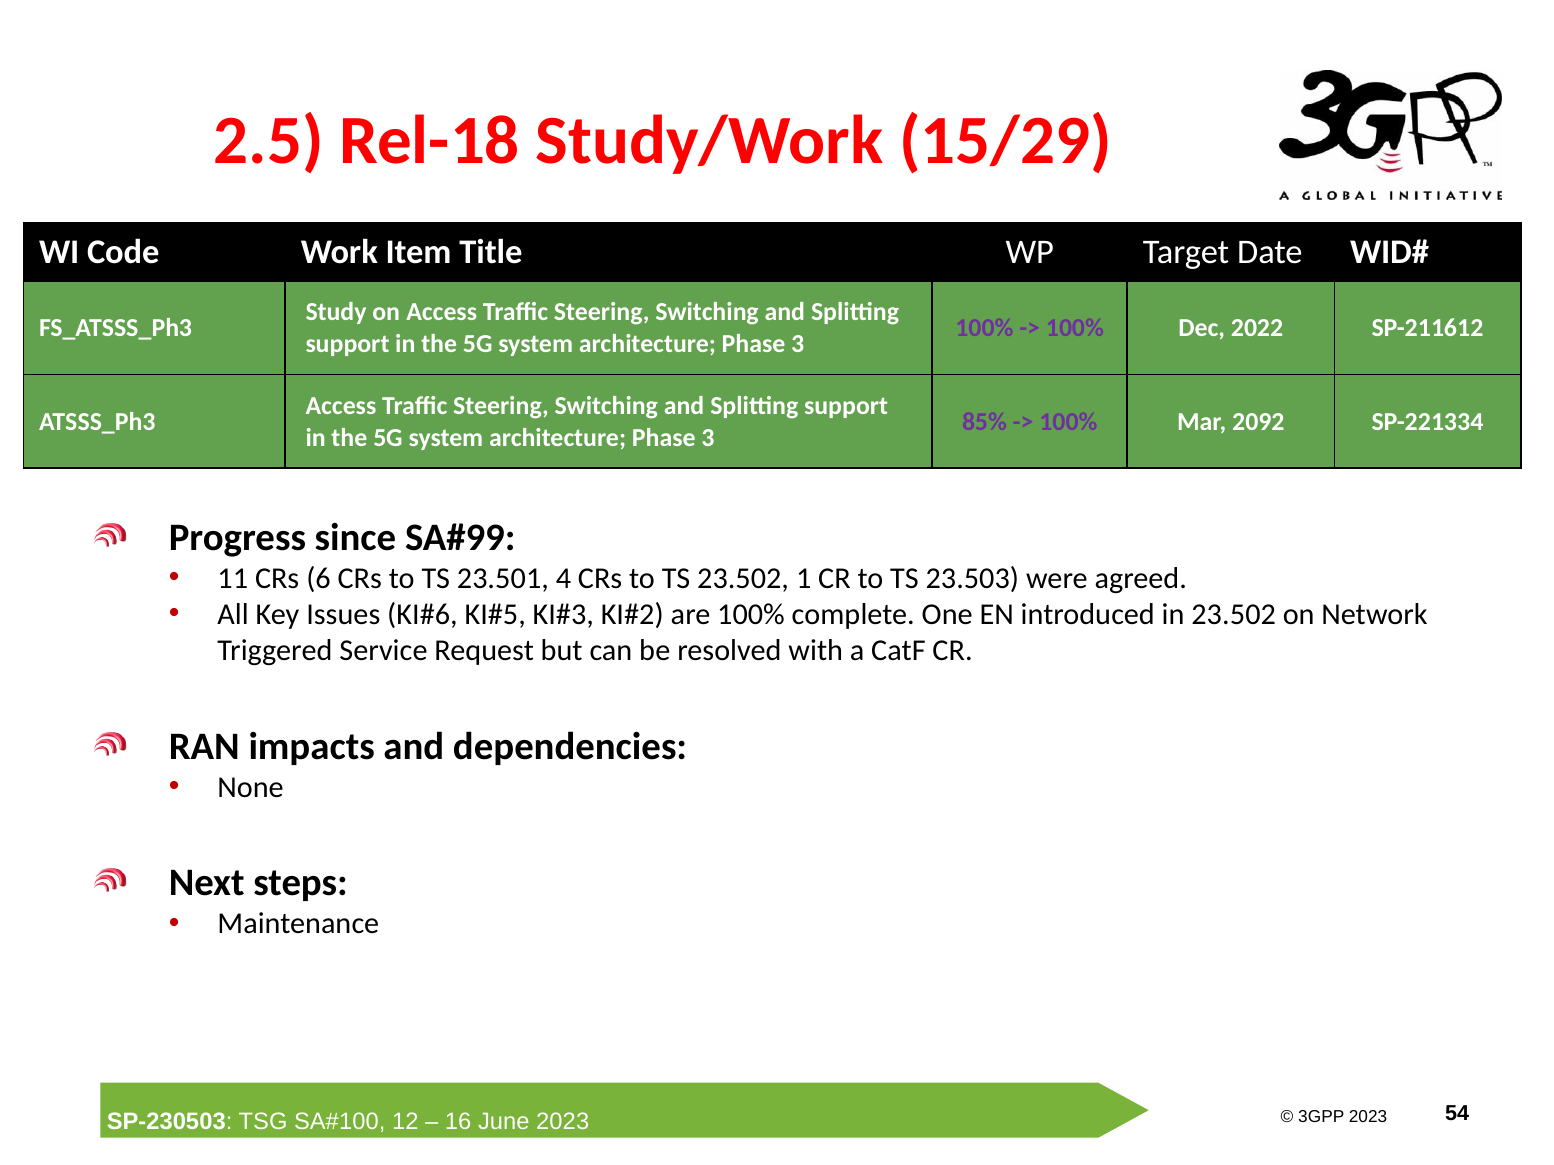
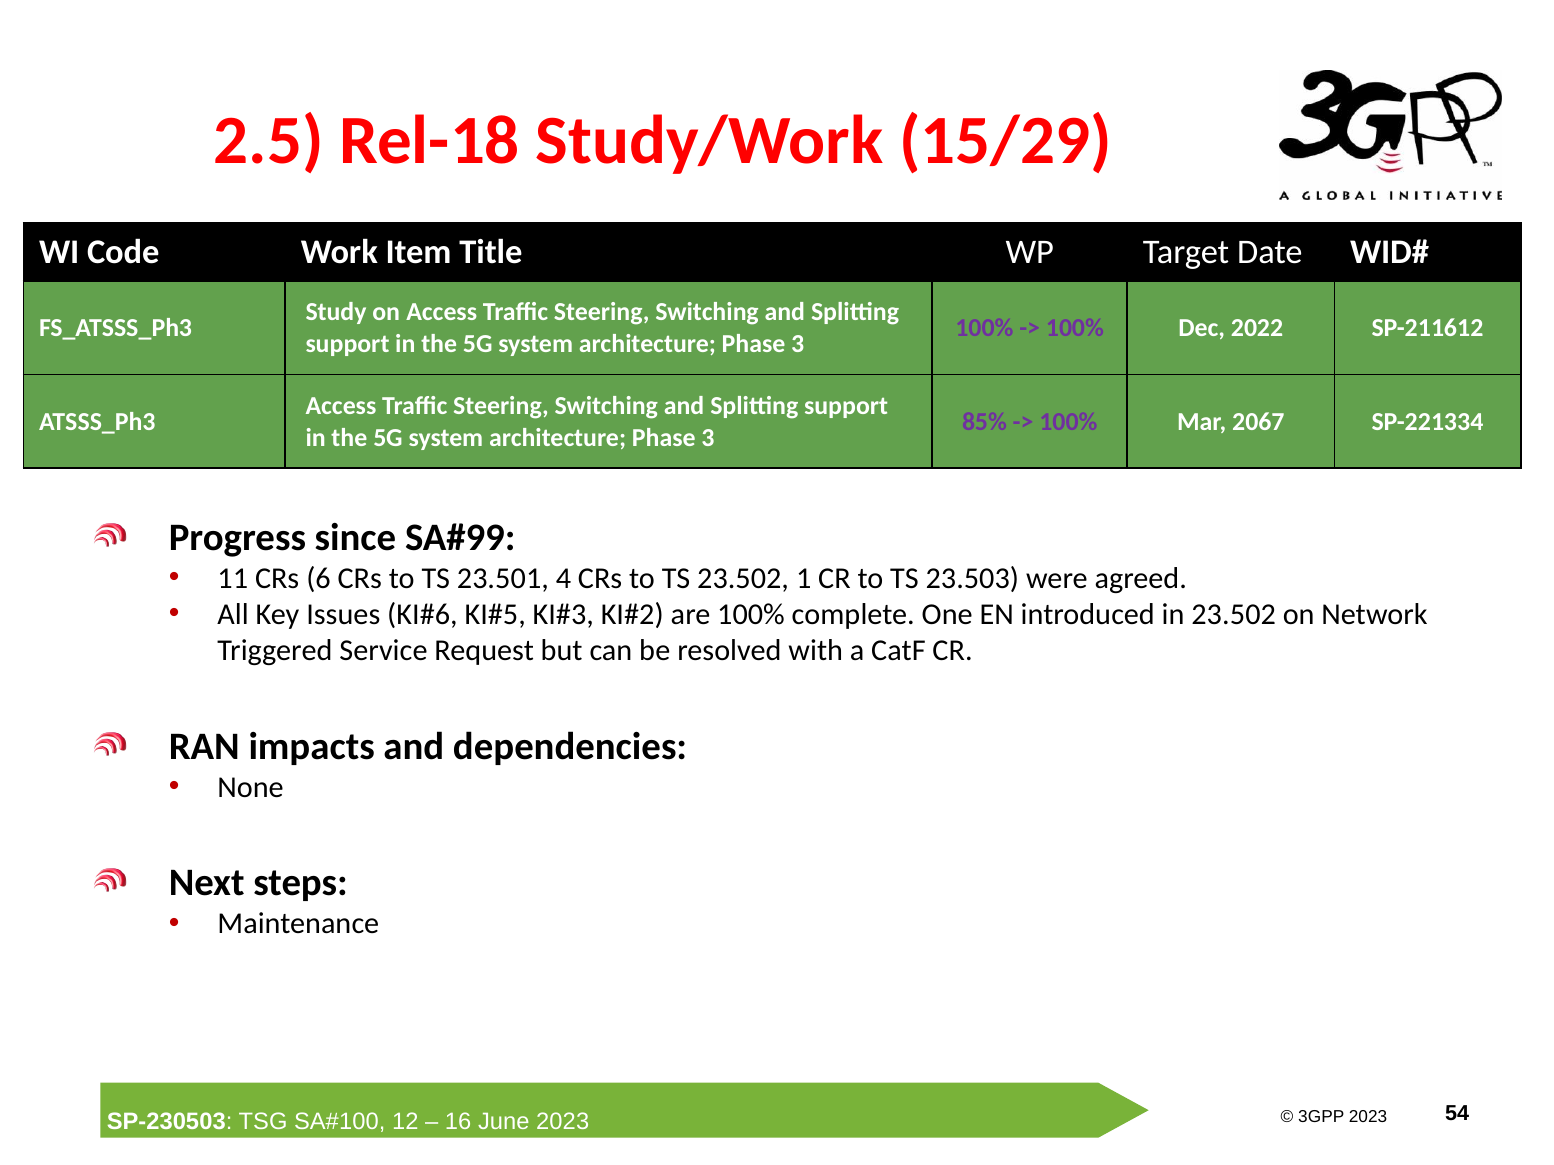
2092: 2092 -> 2067
